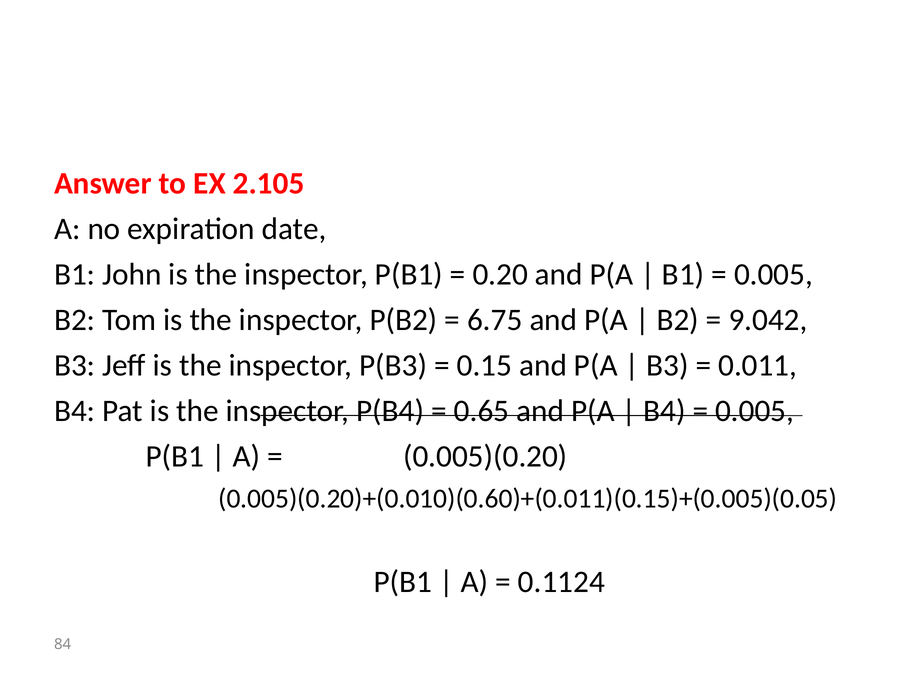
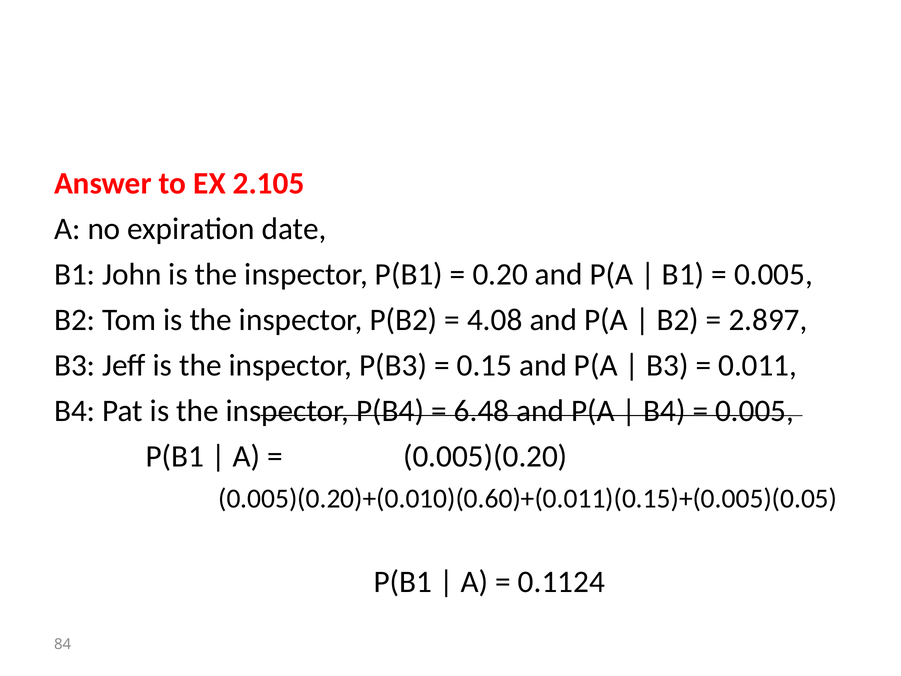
6.75: 6.75 -> 4.08
9.042: 9.042 -> 2.897
0.65: 0.65 -> 6.48
